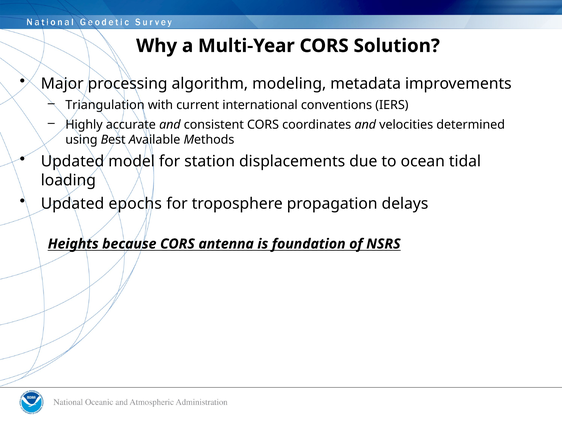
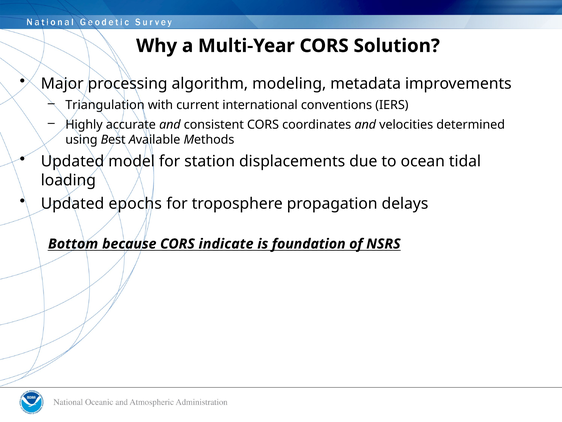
Heights: Heights -> Bottom
antenna: antenna -> indicate
